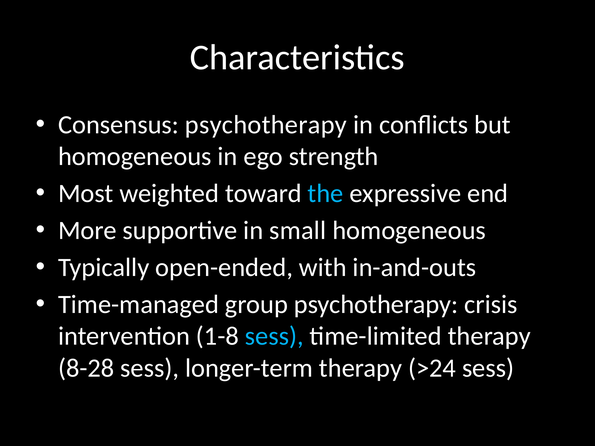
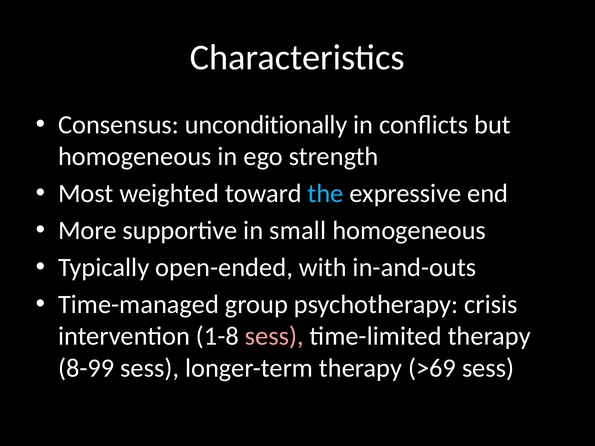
Consensus psychotherapy: psychotherapy -> unconditionally
sess at (274, 336) colour: light blue -> pink
8-28: 8-28 -> 8-99
>24: >24 -> >69
